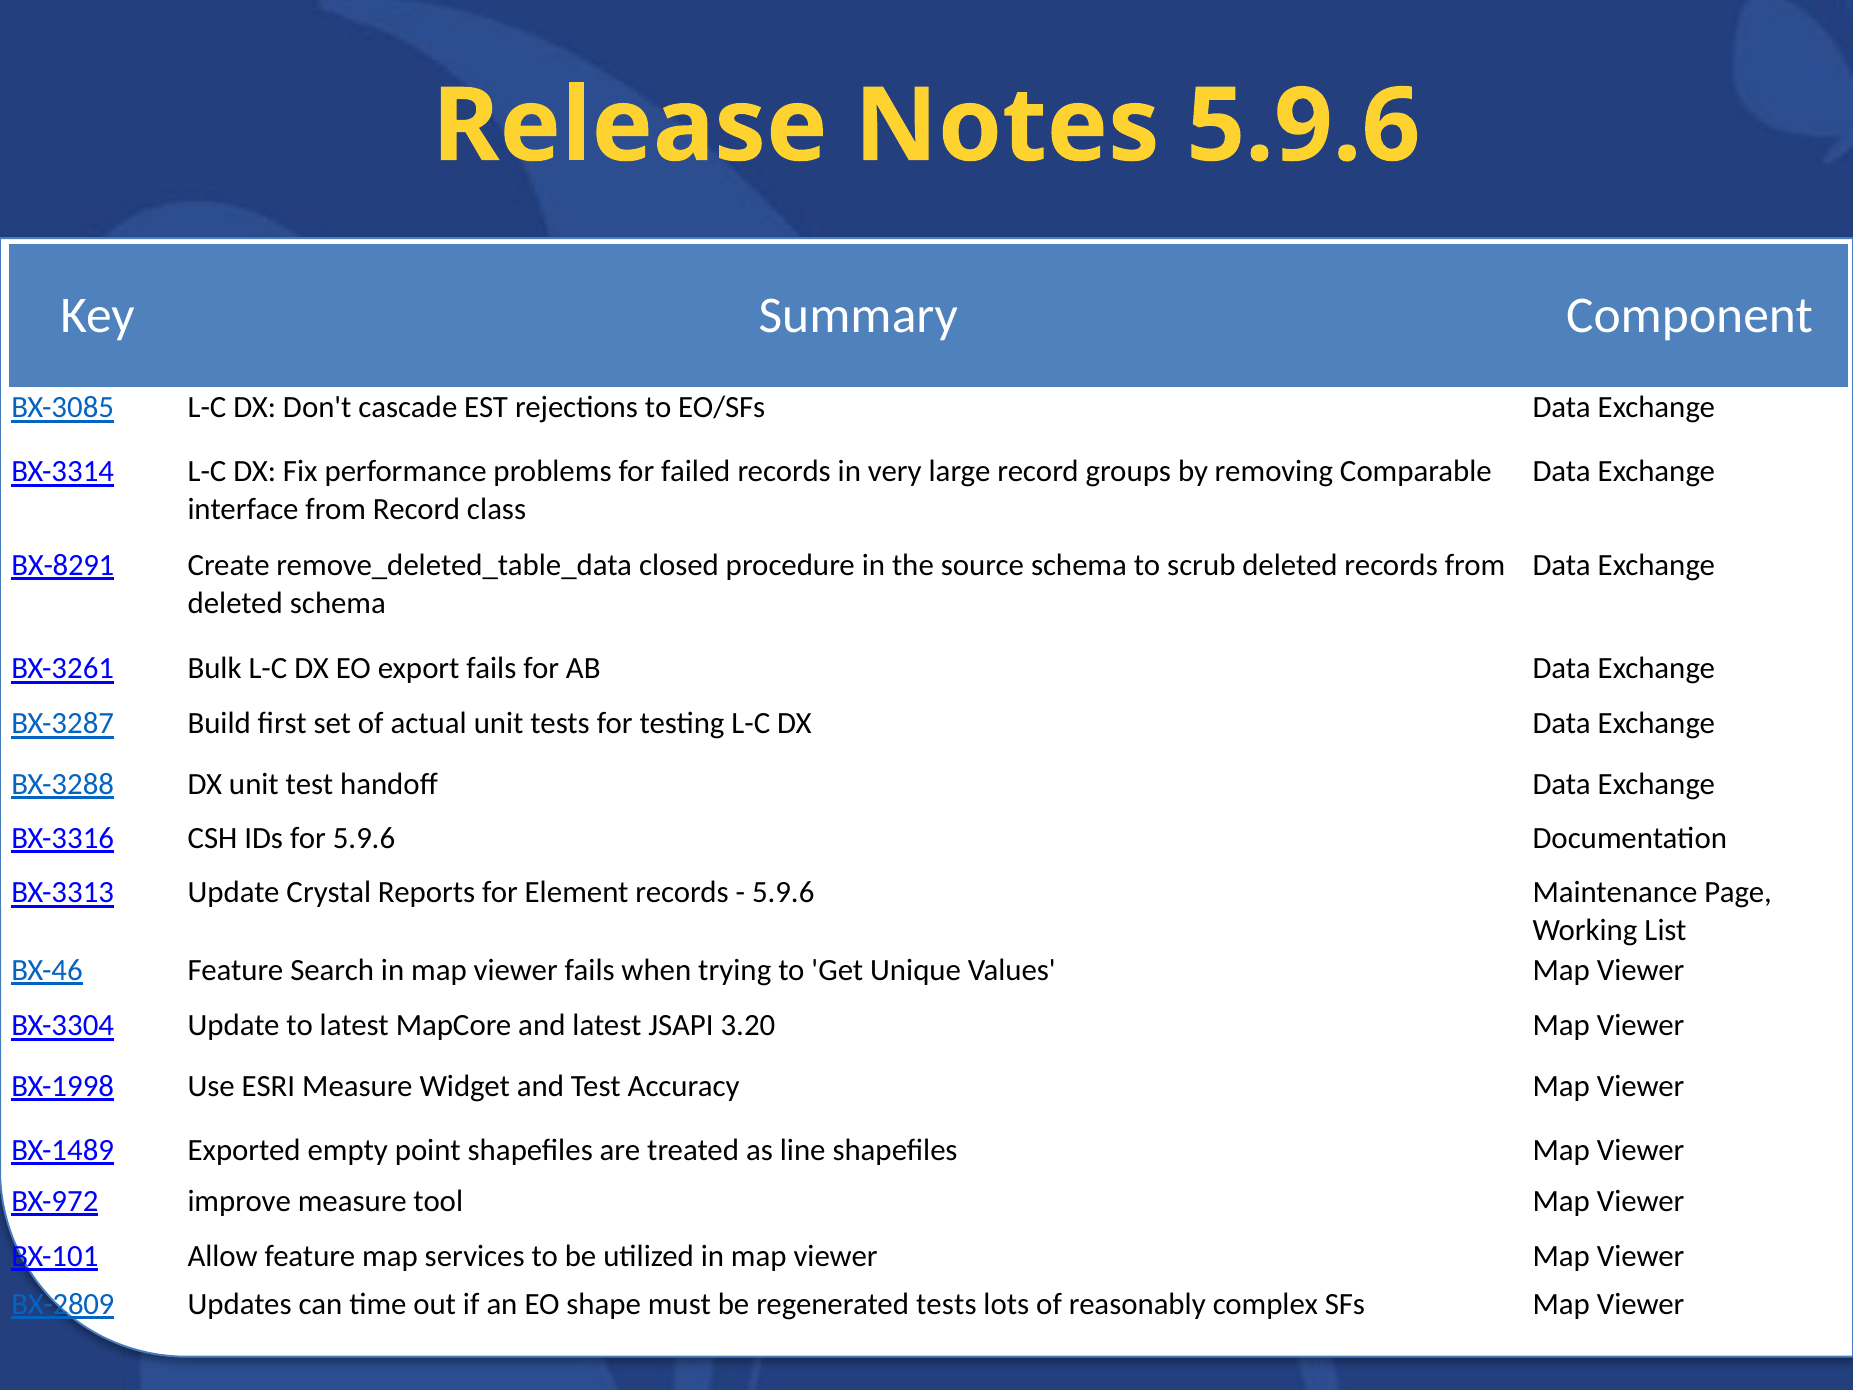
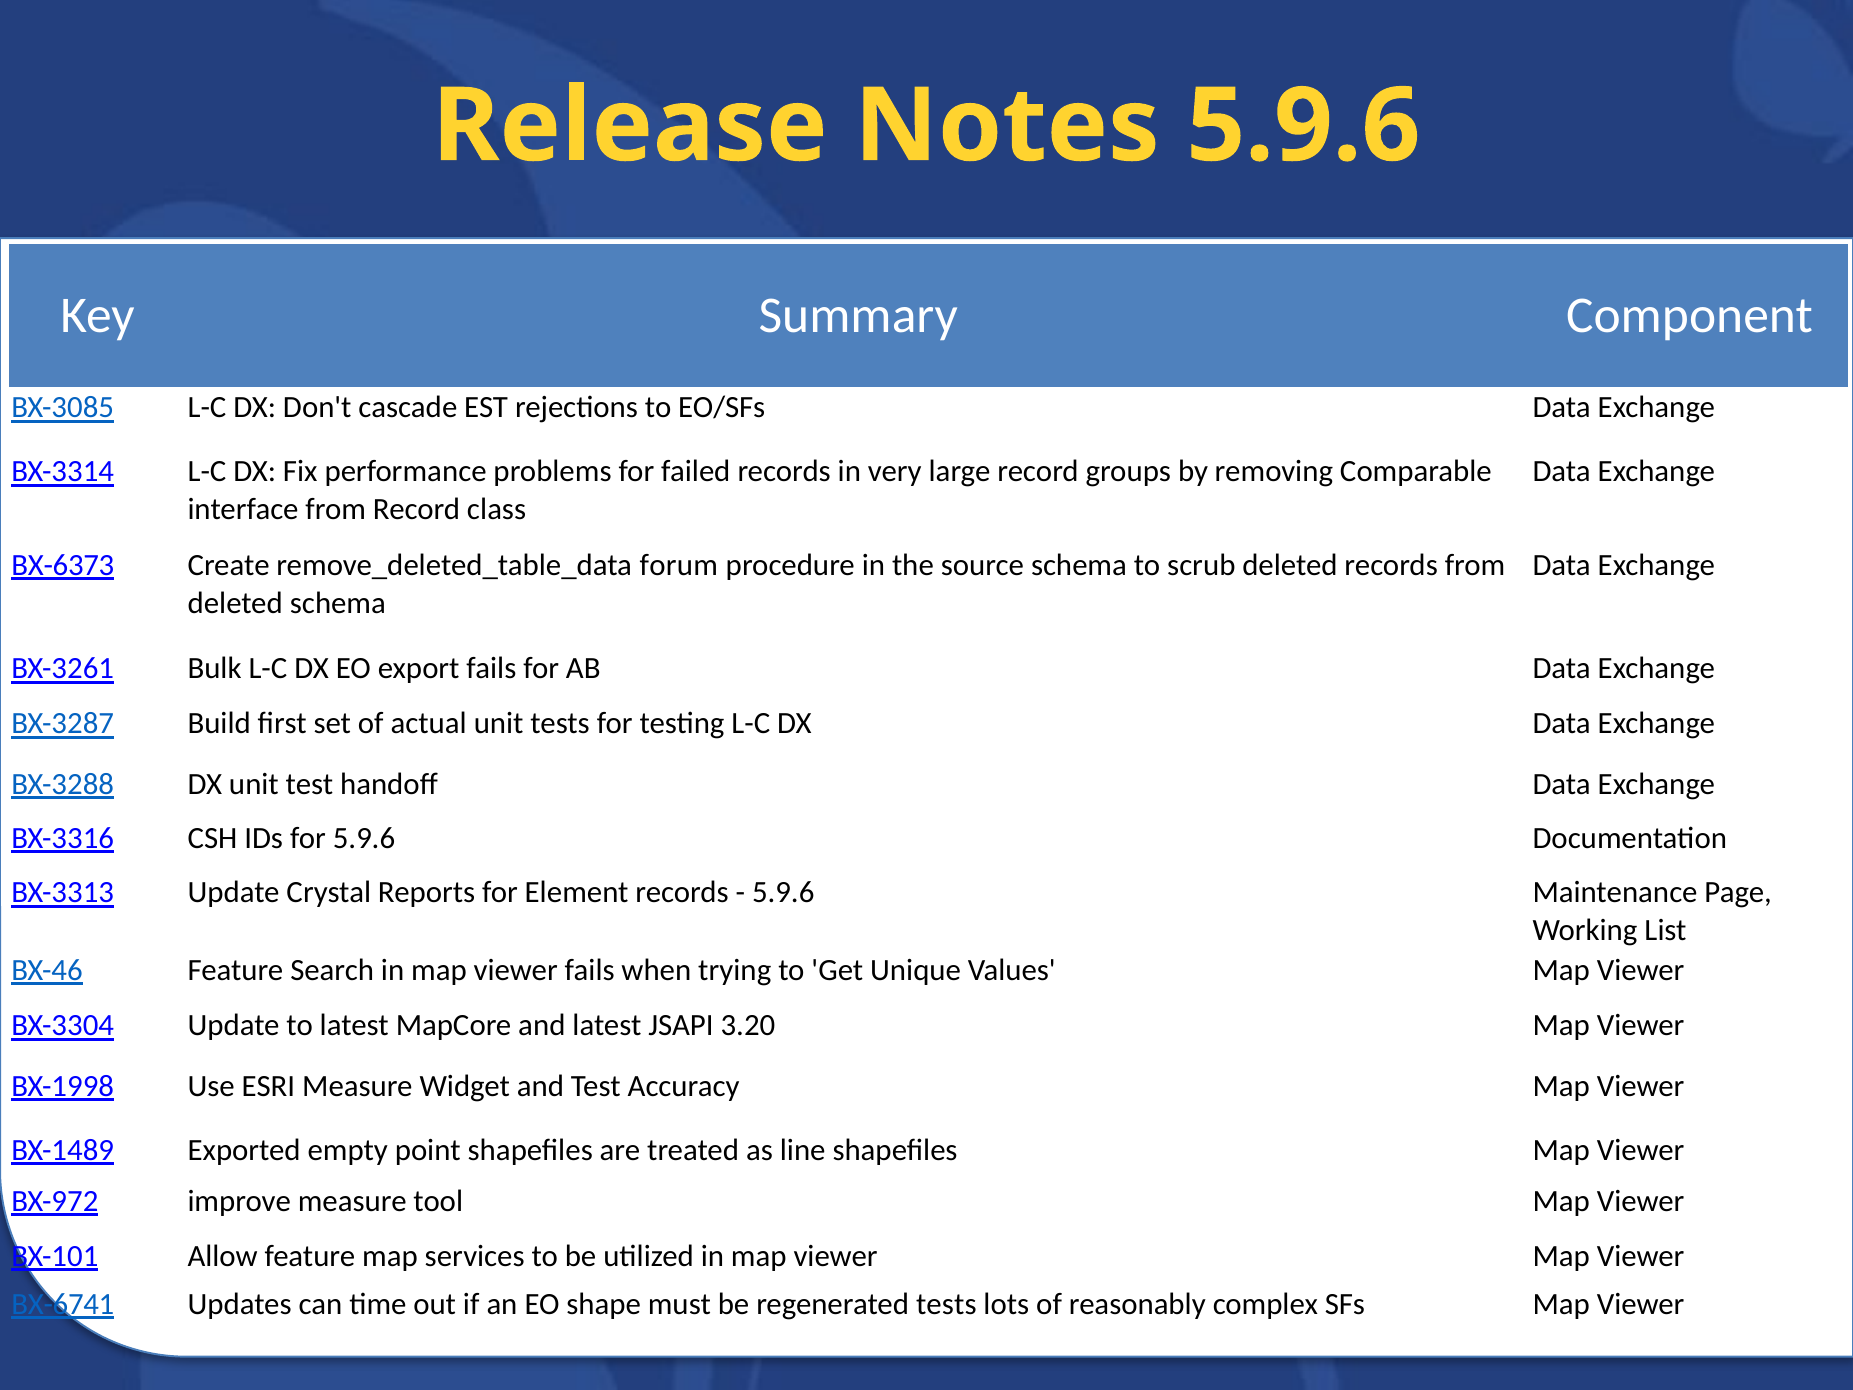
BX-8291: BX-8291 -> BX-6373
closed: closed -> forum
BX-2809: BX-2809 -> BX-6741
